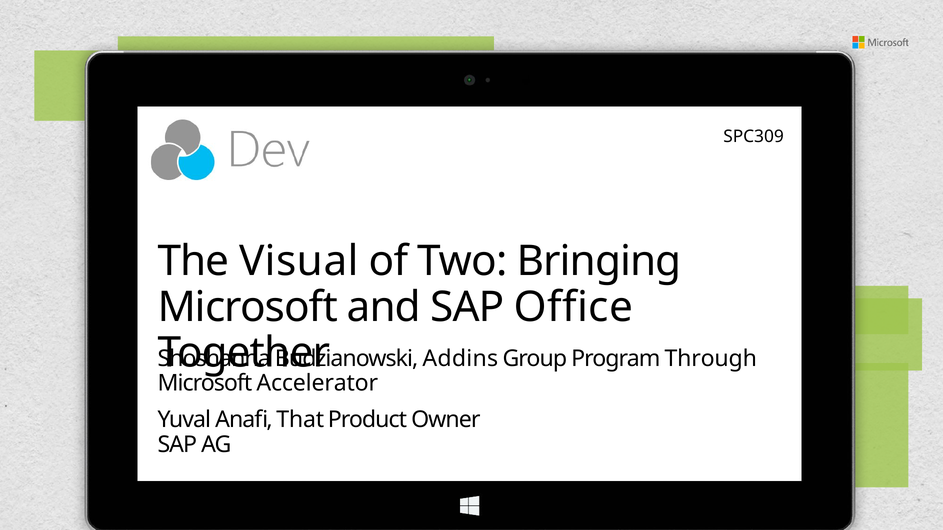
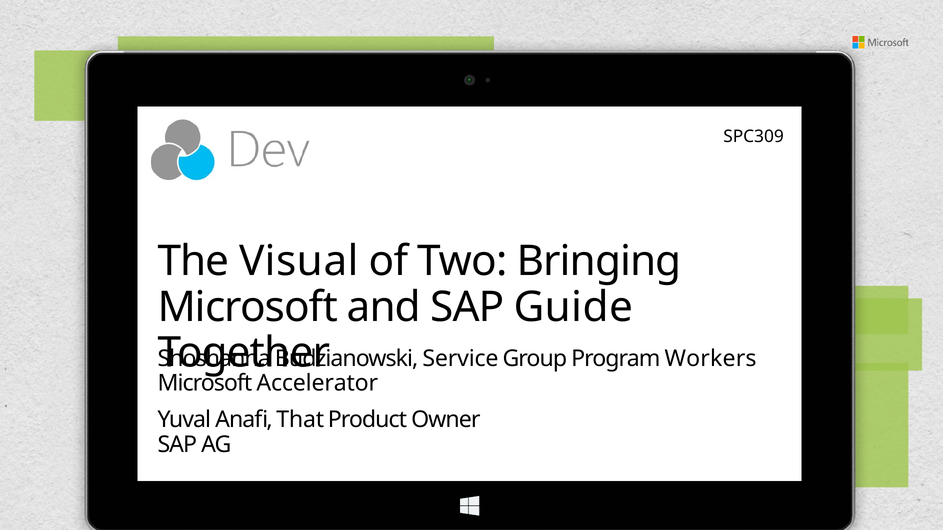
Office: Office -> Guide
Addins: Addins -> Service
Through: Through -> Workers
